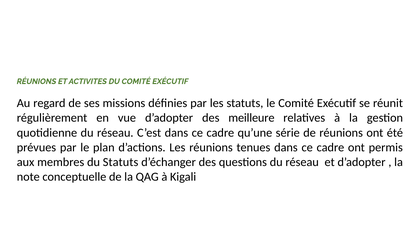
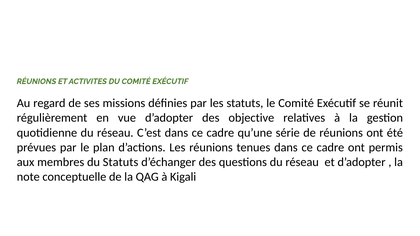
meilleure: meilleure -> objective
